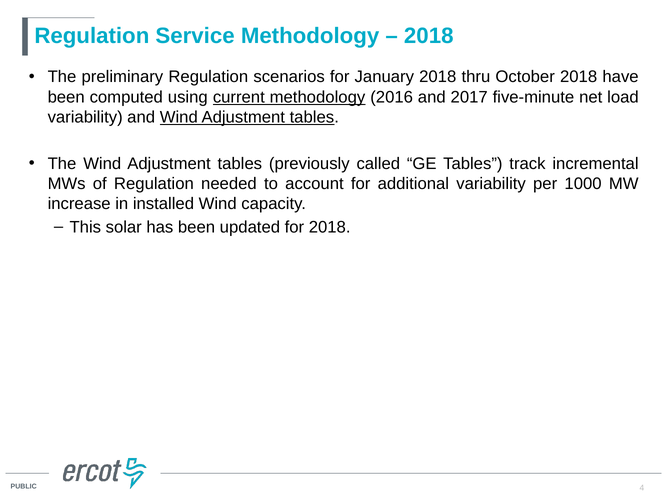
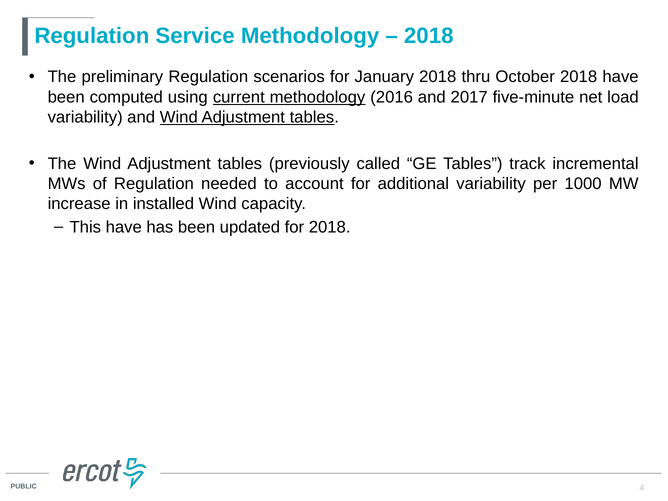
This solar: solar -> have
